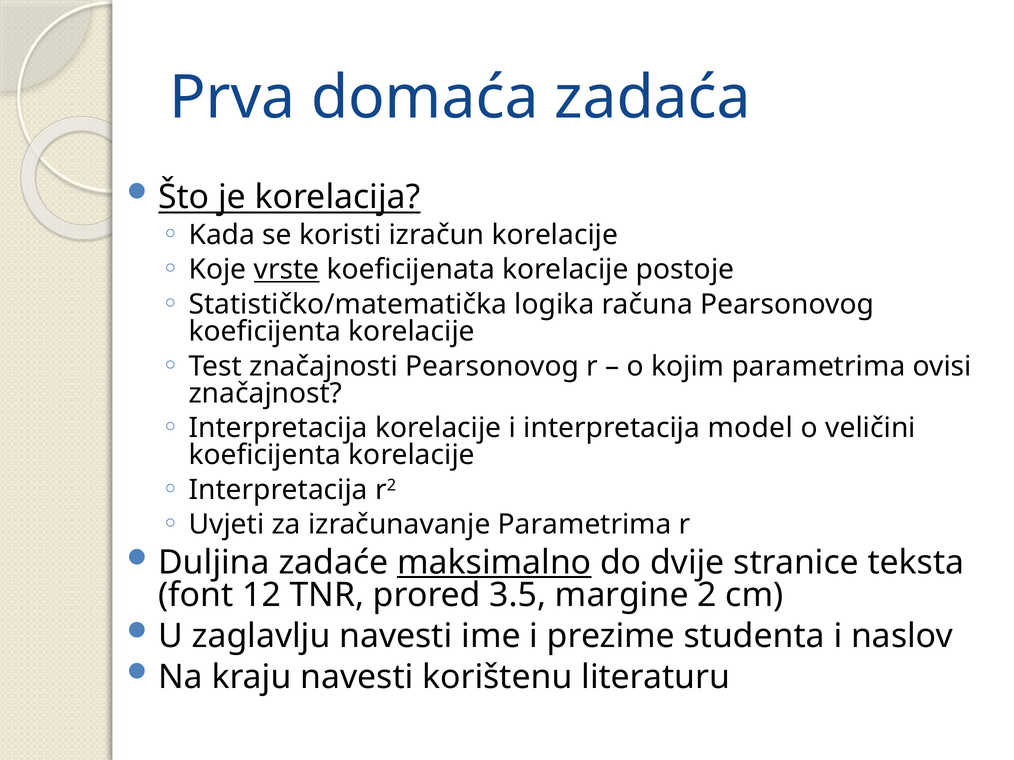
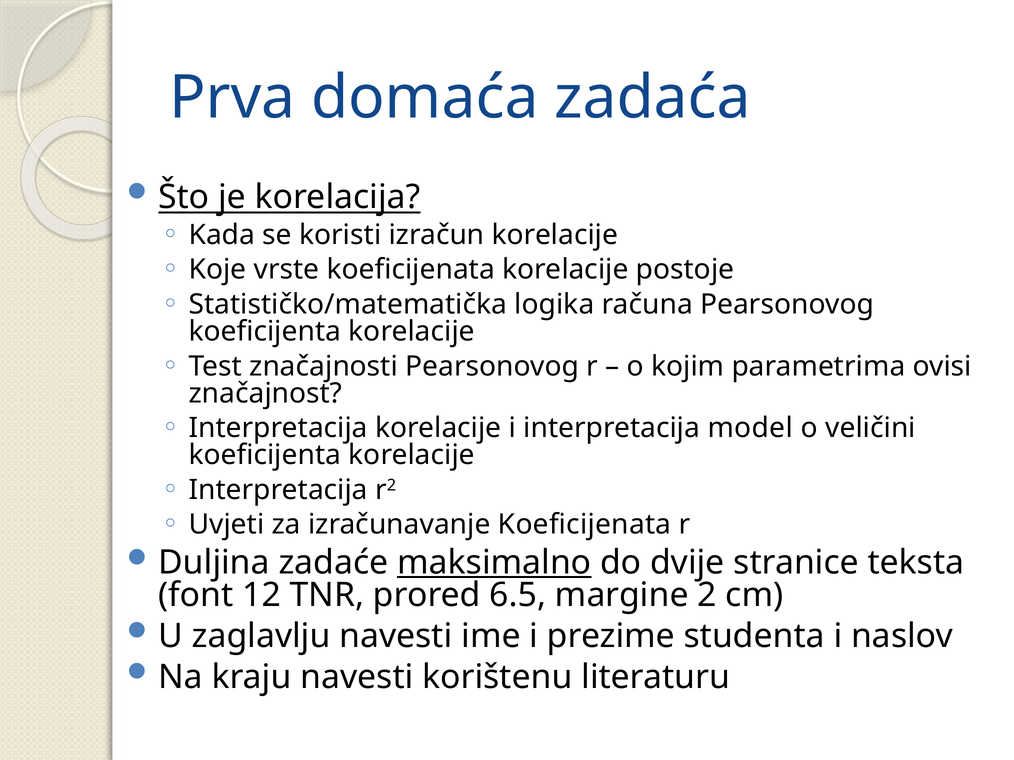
vrste underline: present -> none
izračunavanje Parametrima: Parametrima -> Koeficijenata
3.5: 3.5 -> 6.5
